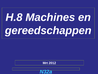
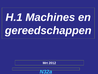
H.8: H.8 -> H.1
